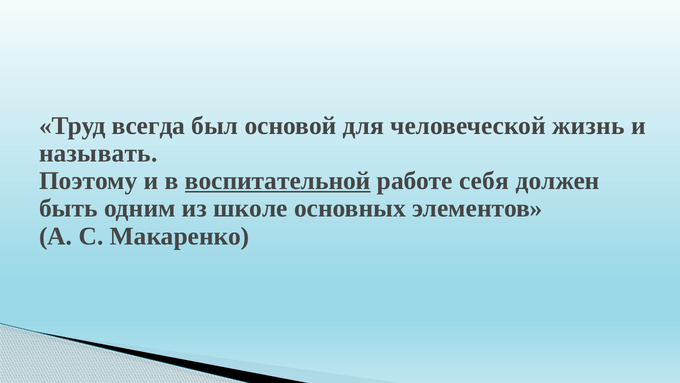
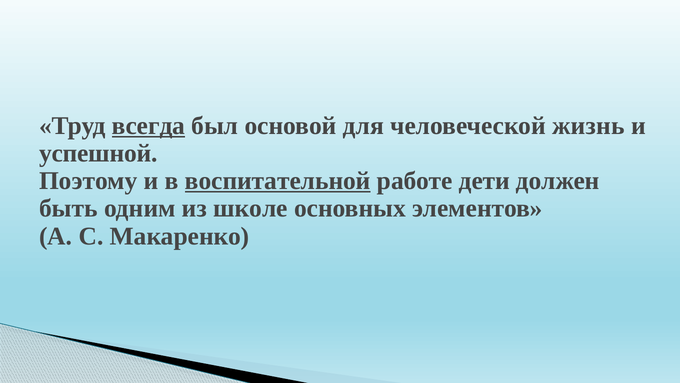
всегда underline: none -> present
называть: называть -> успешной
себя: себя -> дети
